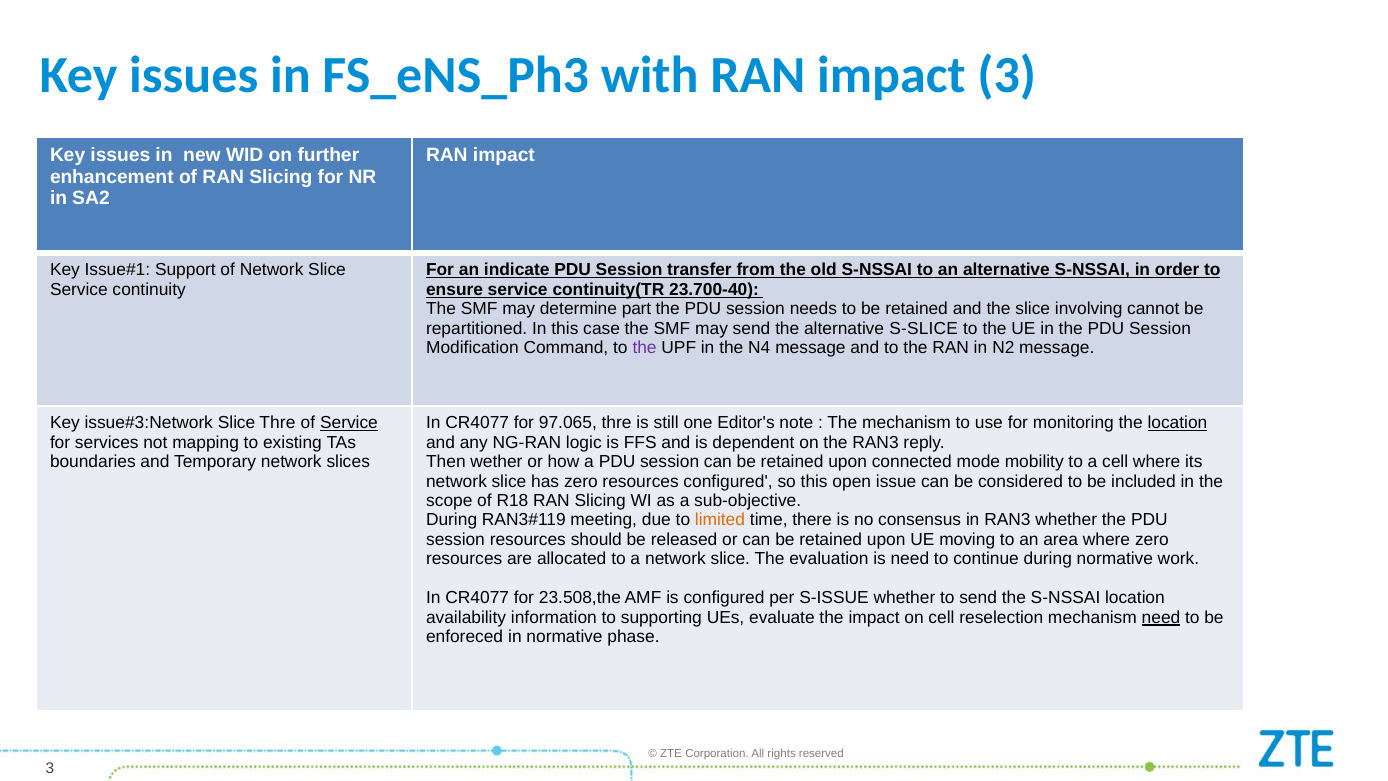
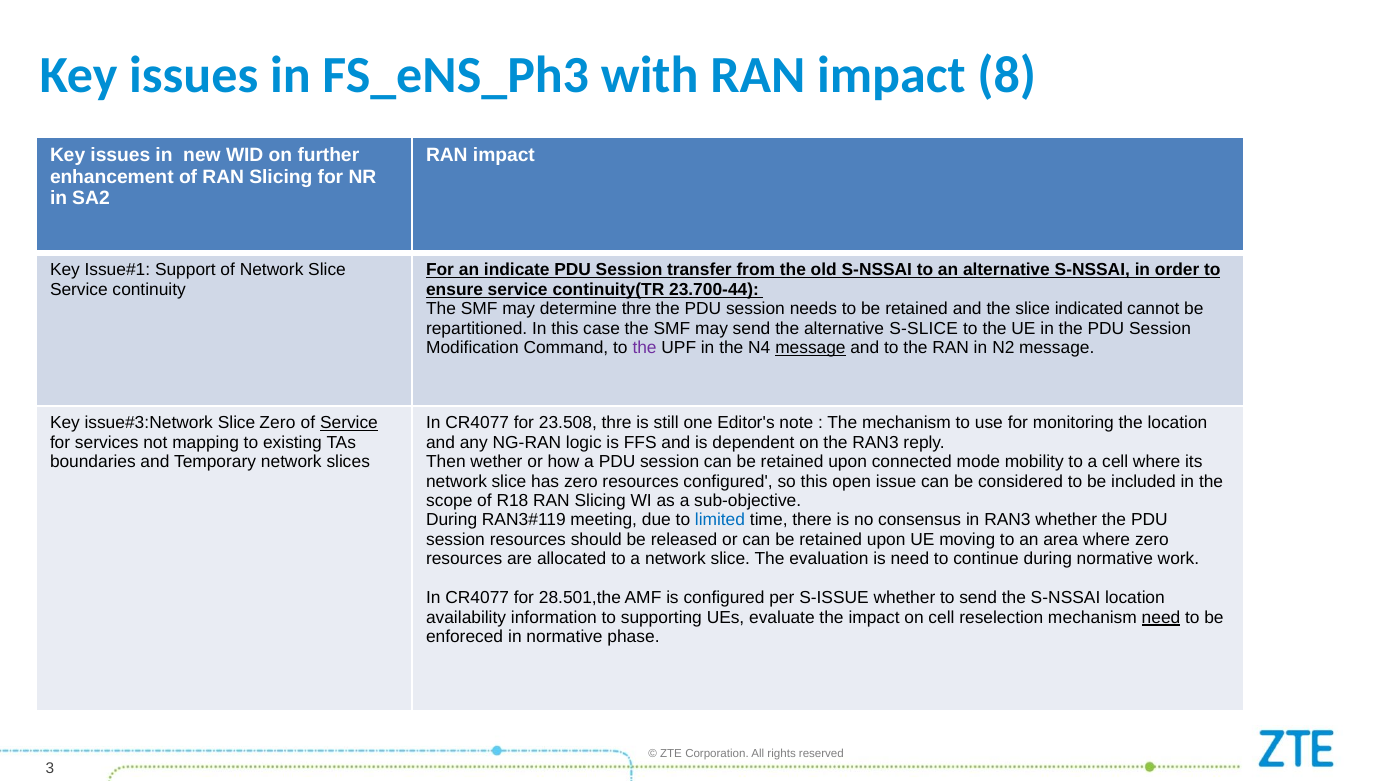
impact 3: 3 -> 8
23.700-40: 23.700-40 -> 23.700-44
determine part: part -> thre
involving: involving -> indicated
message at (810, 348) underline: none -> present
Slice Thre: Thre -> Zero
97.065: 97.065 -> 23.508
location at (1177, 423) underline: present -> none
limited colour: orange -> blue
23.508,the: 23.508,the -> 28.501,the
